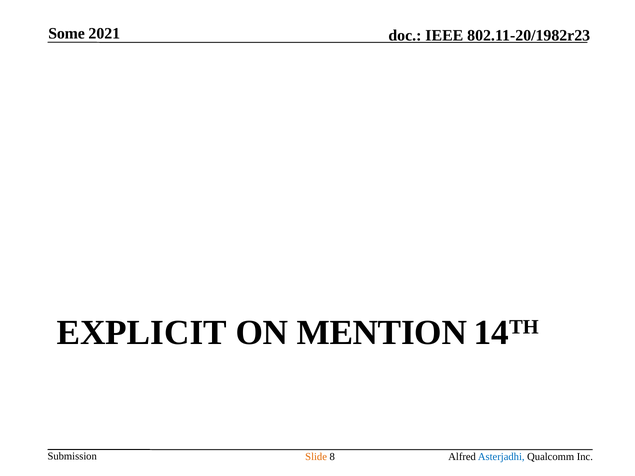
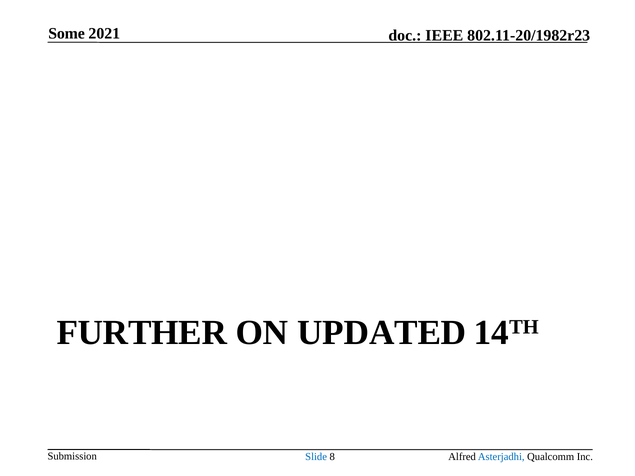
EXPLICIT: EXPLICIT -> FURTHER
MENTION: MENTION -> UPDATED
Slide colour: orange -> blue
